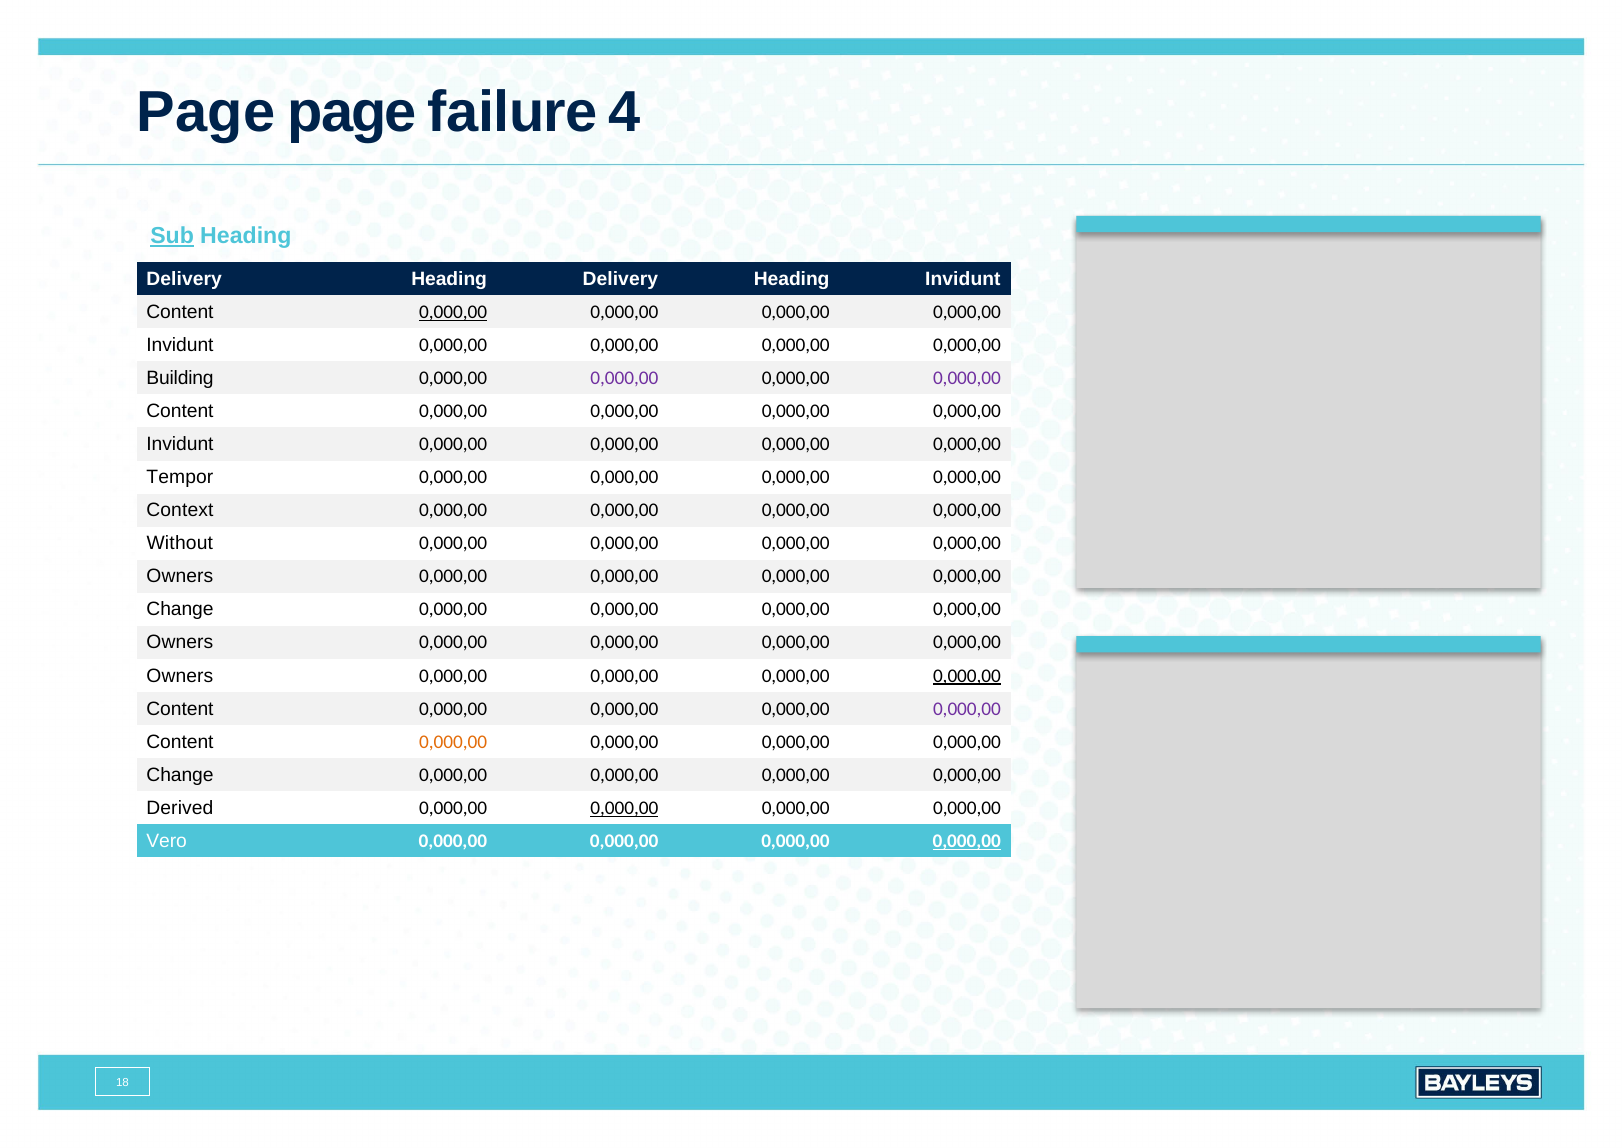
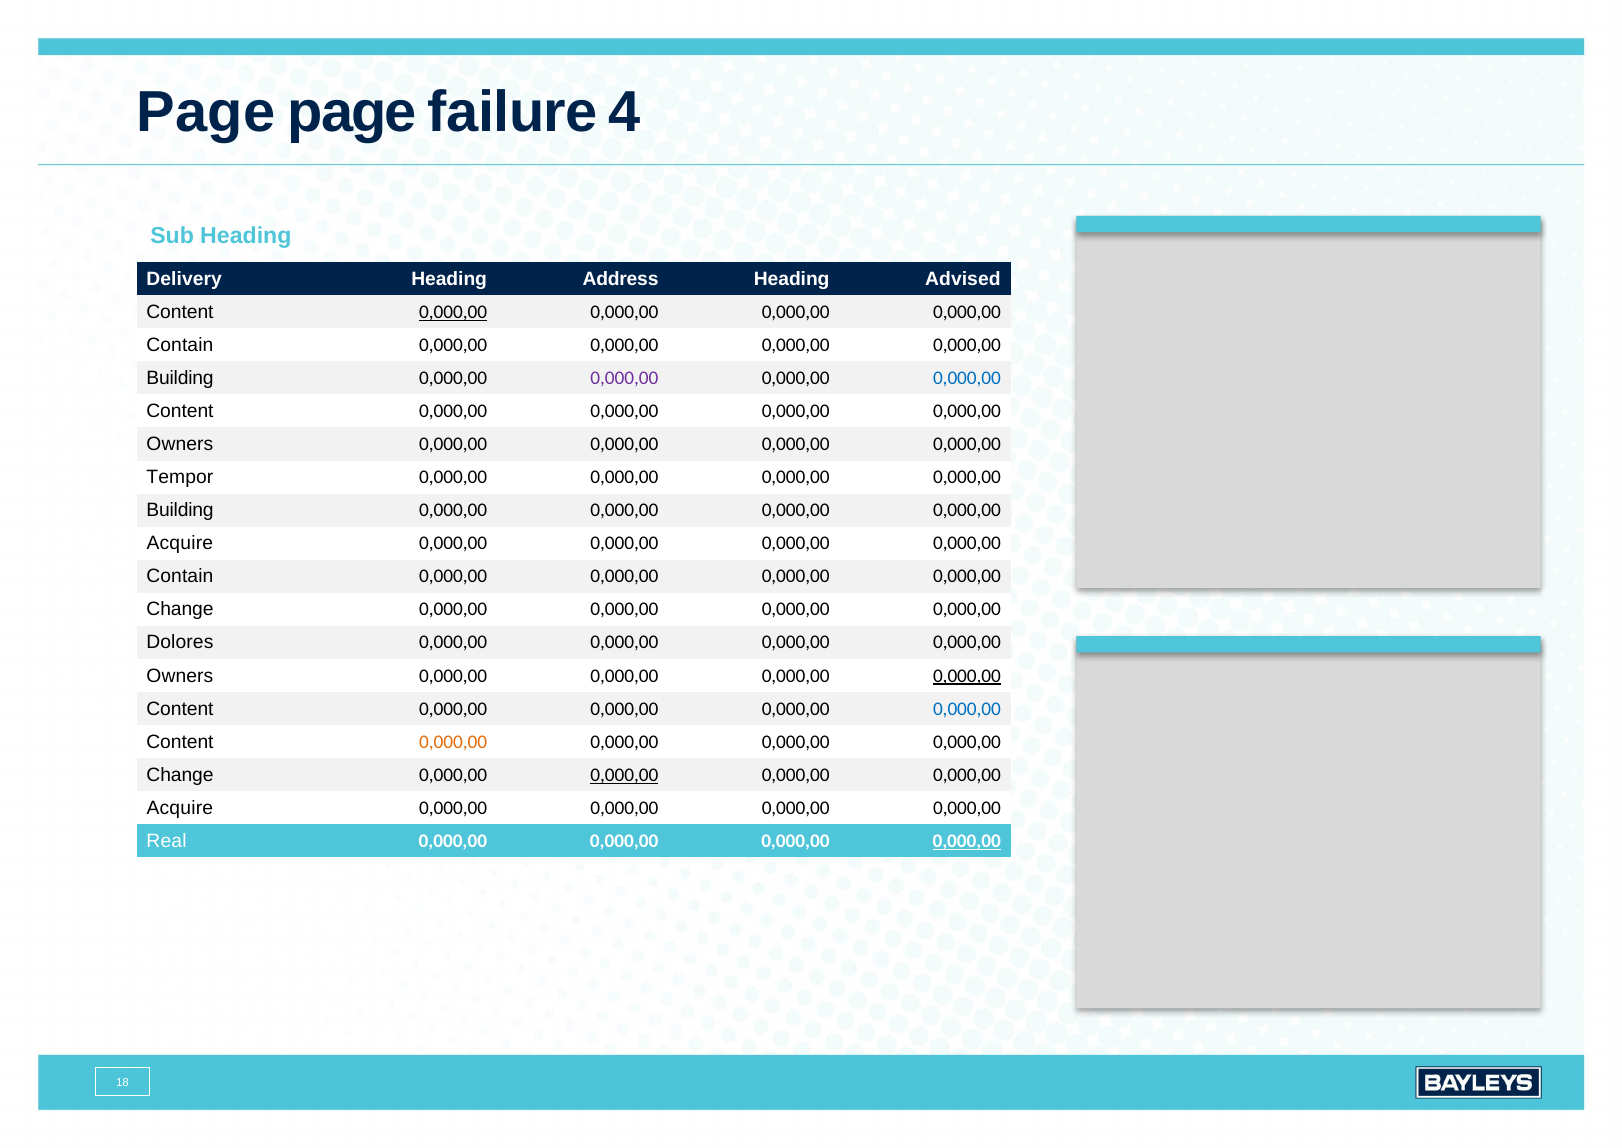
Sub underline: present -> none
Delivery at (620, 279): Delivery -> Address
Heading Invidunt: Invidunt -> Advised
Invidunt at (180, 345): Invidunt -> Contain
0,000,00 at (967, 378) colour: purple -> blue
Invidunt at (180, 444): Invidunt -> Owners
Context at (180, 510): Context -> Building
Without at (180, 543): Without -> Acquire
Owners at (180, 576): Owners -> Contain
Owners at (180, 642): Owners -> Dolores
0,000,00 at (967, 709) colour: purple -> blue
0,000,00 at (624, 775) underline: none -> present
Derived at (180, 808): Derived -> Acquire
0,000,00 at (624, 808) underline: present -> none
Vero: Vero -> Real
